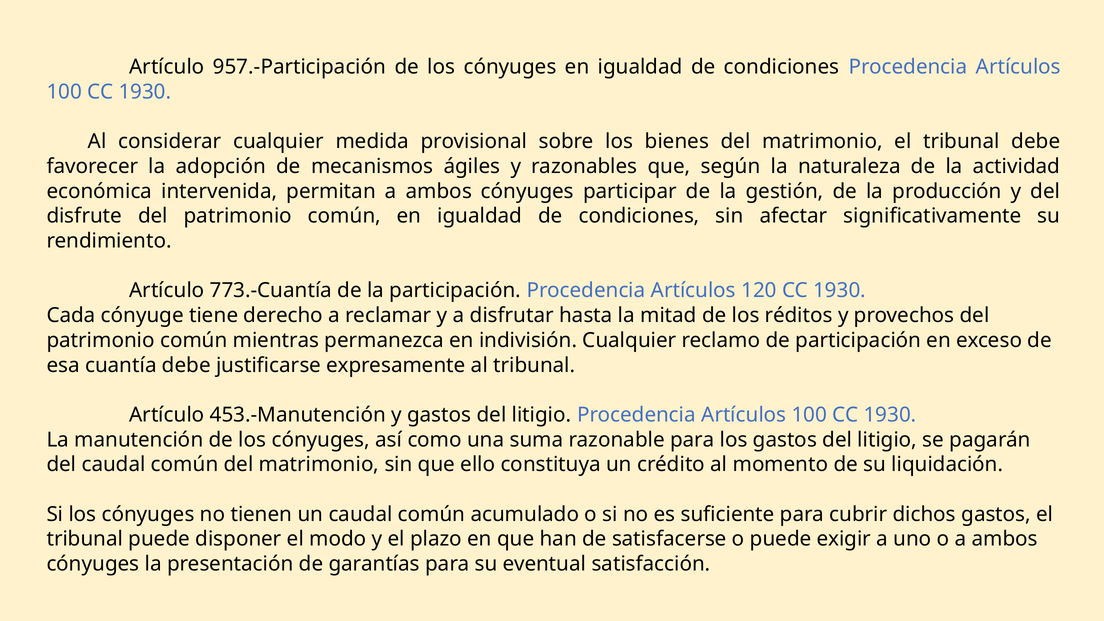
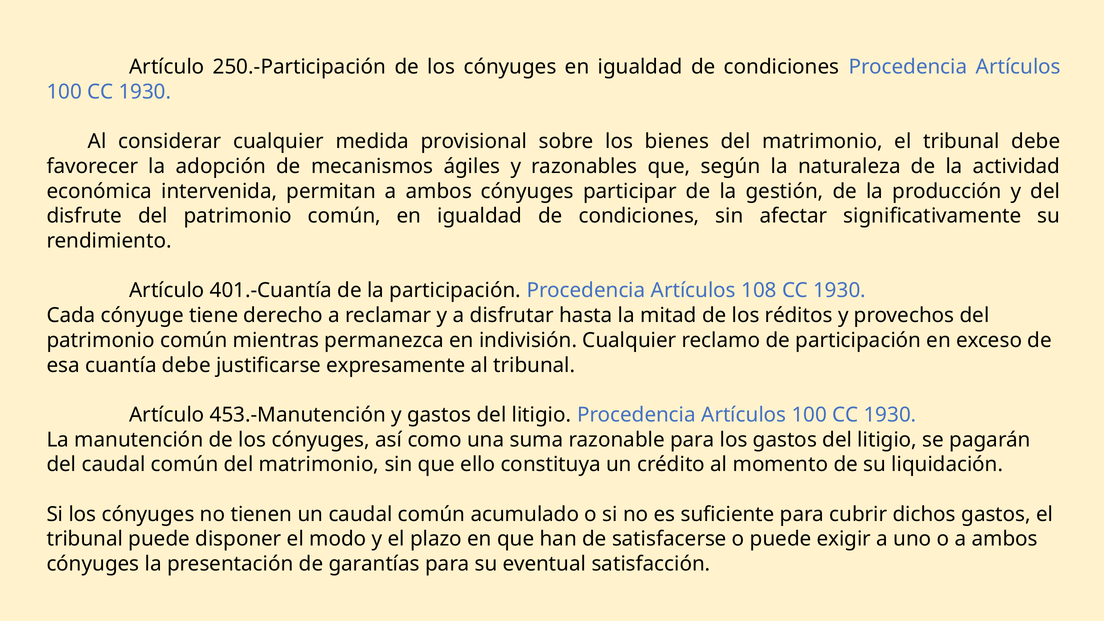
957.-Participación: 957.-Participación -> 250.-Participación
773.-Cuantía: 773.-Cuantía -> 401.-Cuantía
120: 120 -> 108
